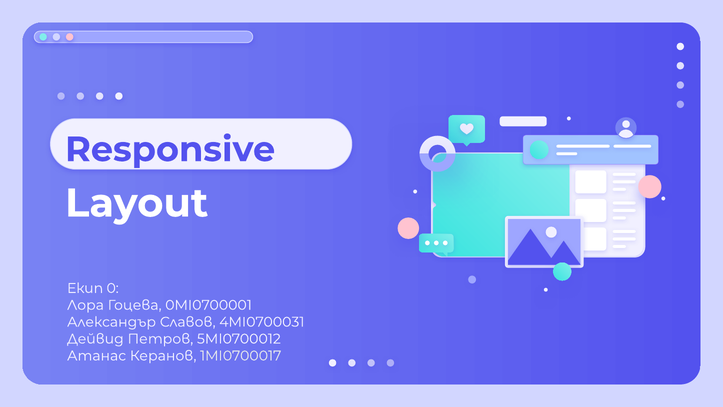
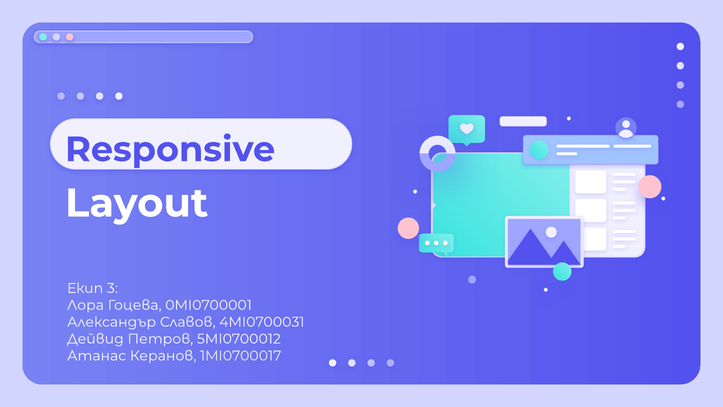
0: 0 -> 3
